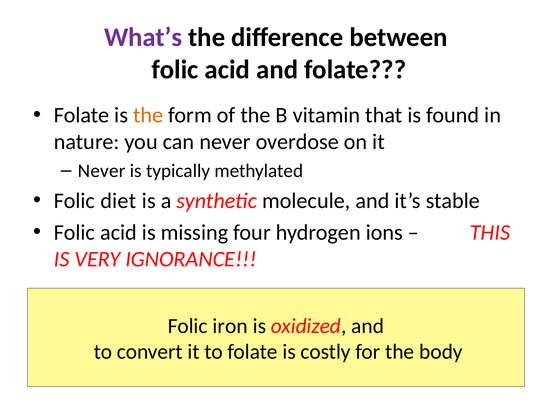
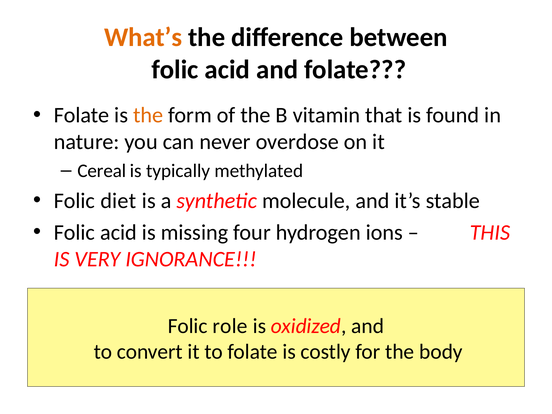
What’s colour: purple -> orange
Never at (102, 171): Never -> Cereal
iron: iron -> role
